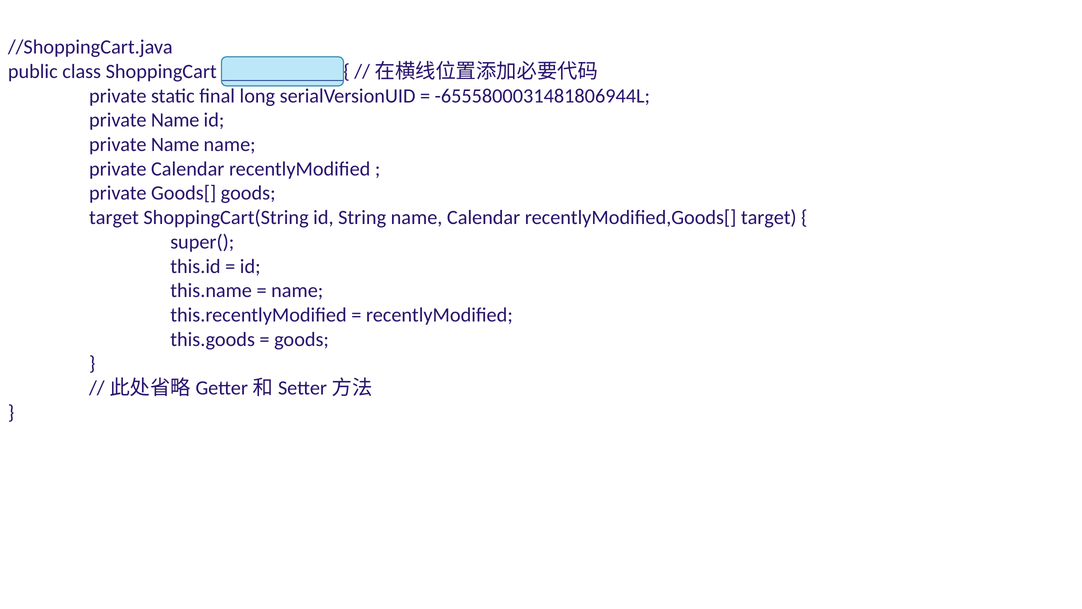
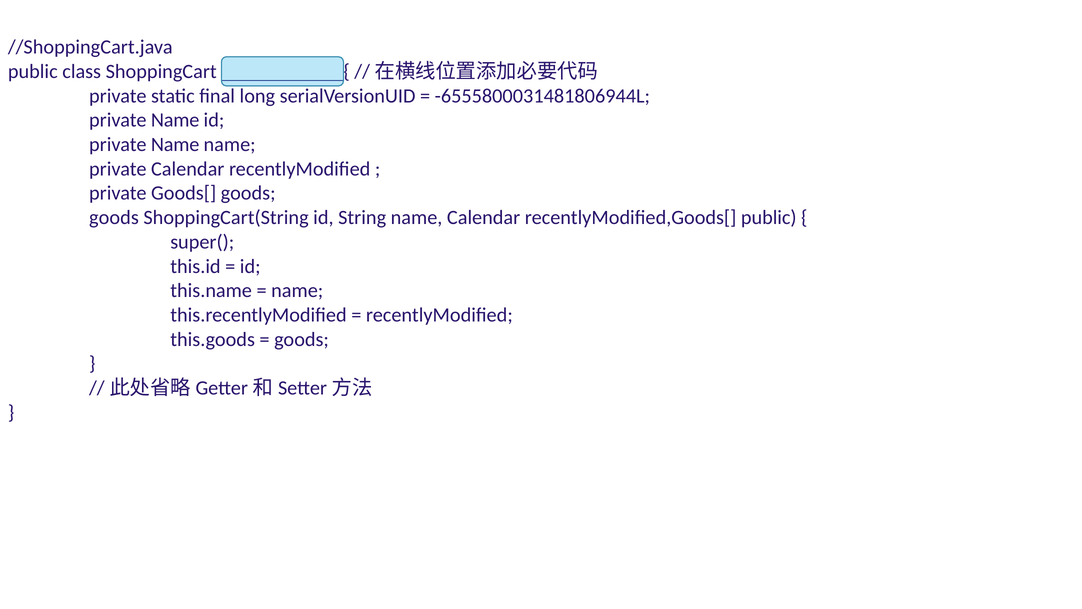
target at (114, 217): target -> goods
recentlyModified,Goods[ target: target -> public
